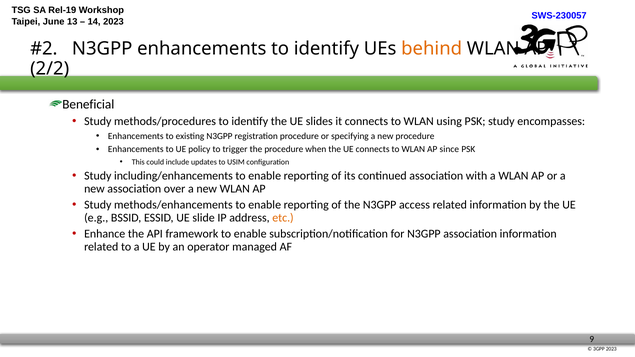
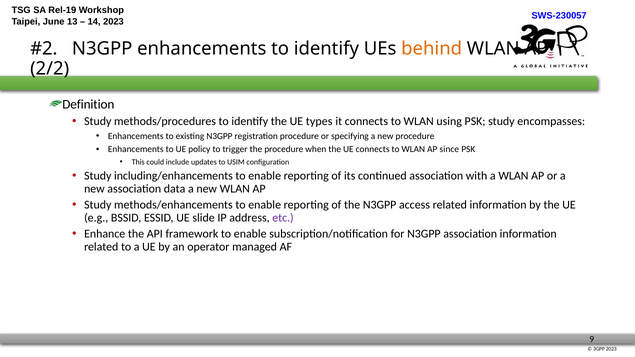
Beneficial: Beneficial -> Definition
slides: slides -> types
over: over -> data
etc colour: orange -> purple
